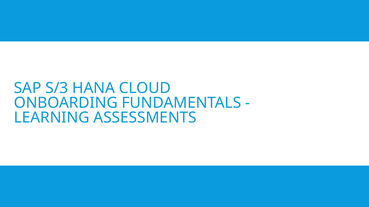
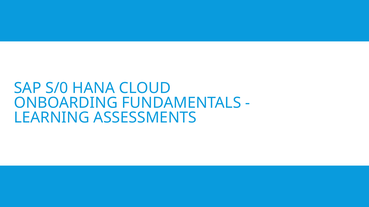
S/3: S/3 -> S/0
